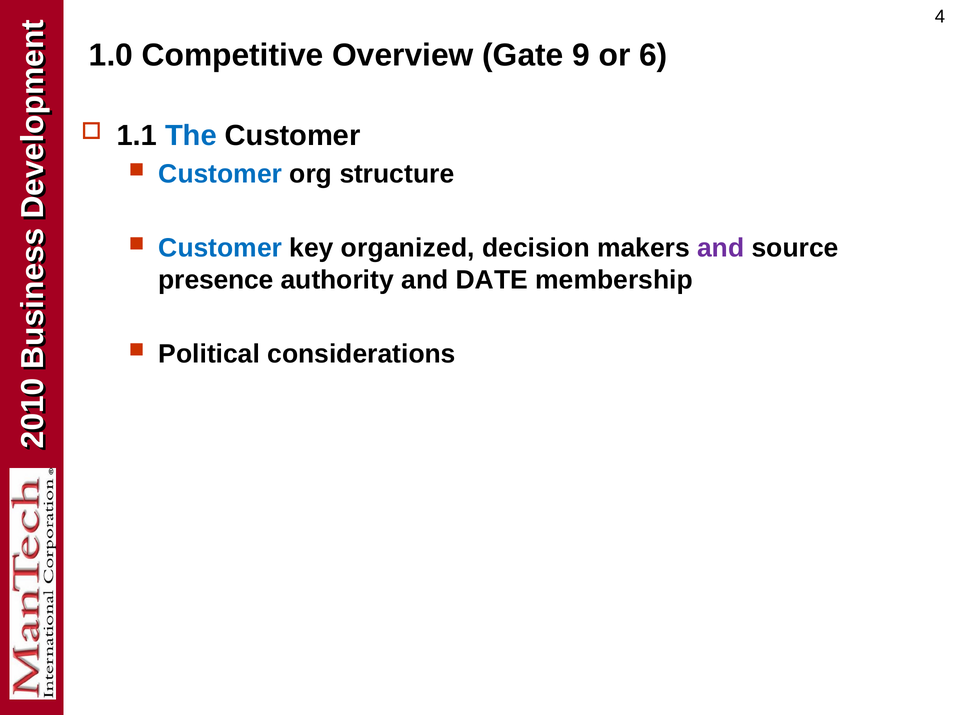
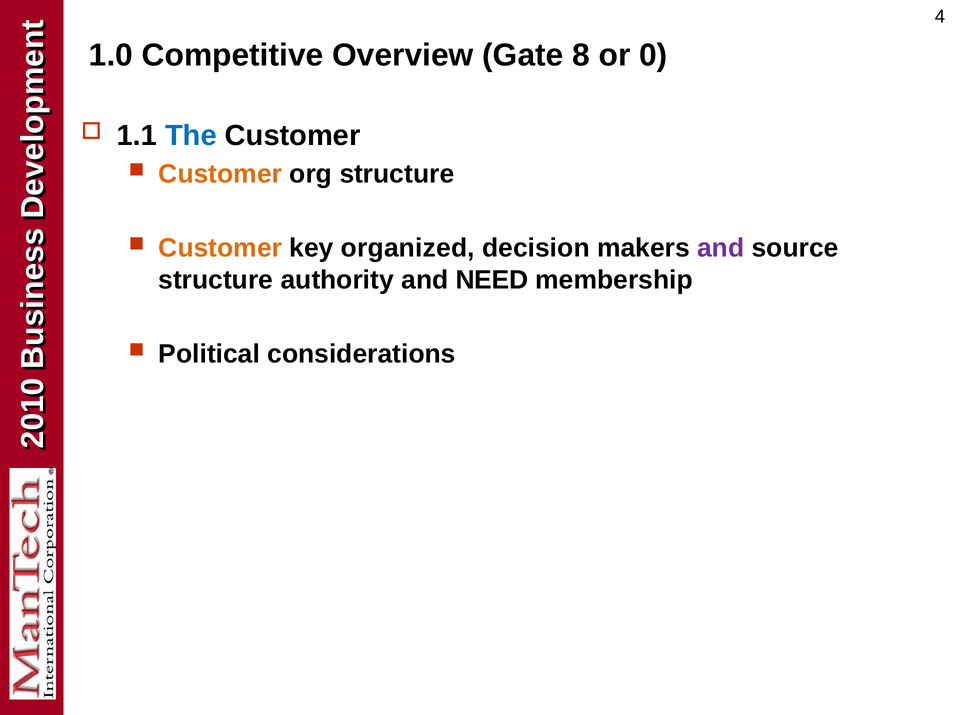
9: 9 -> 8
or 6: 6 -> 0
Customer at (220, 174) colour: blue -> orange
Customer at (220, 248) colour: blue -> orange
presence at (216, 280): presence -> structure
DATE: DATE -> NEED
